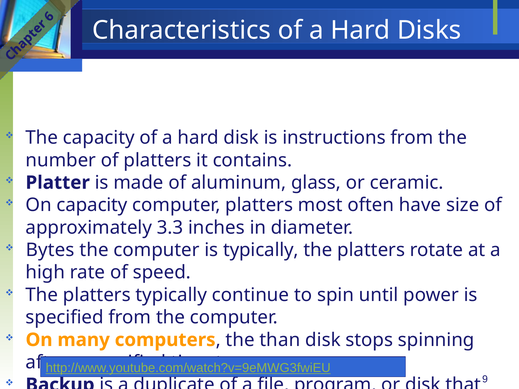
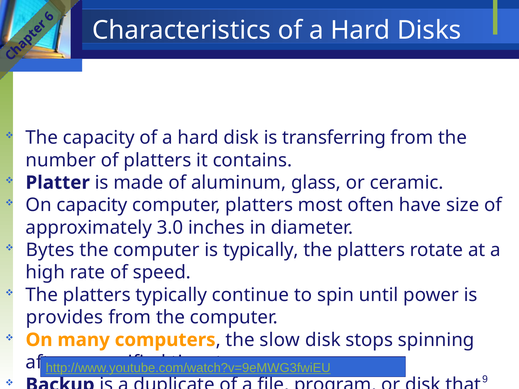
instructions: instructions -> transferring
3.3: 3.3 -> 3.0
specified at (65, 318): specified -> provides
than: than -> slow
